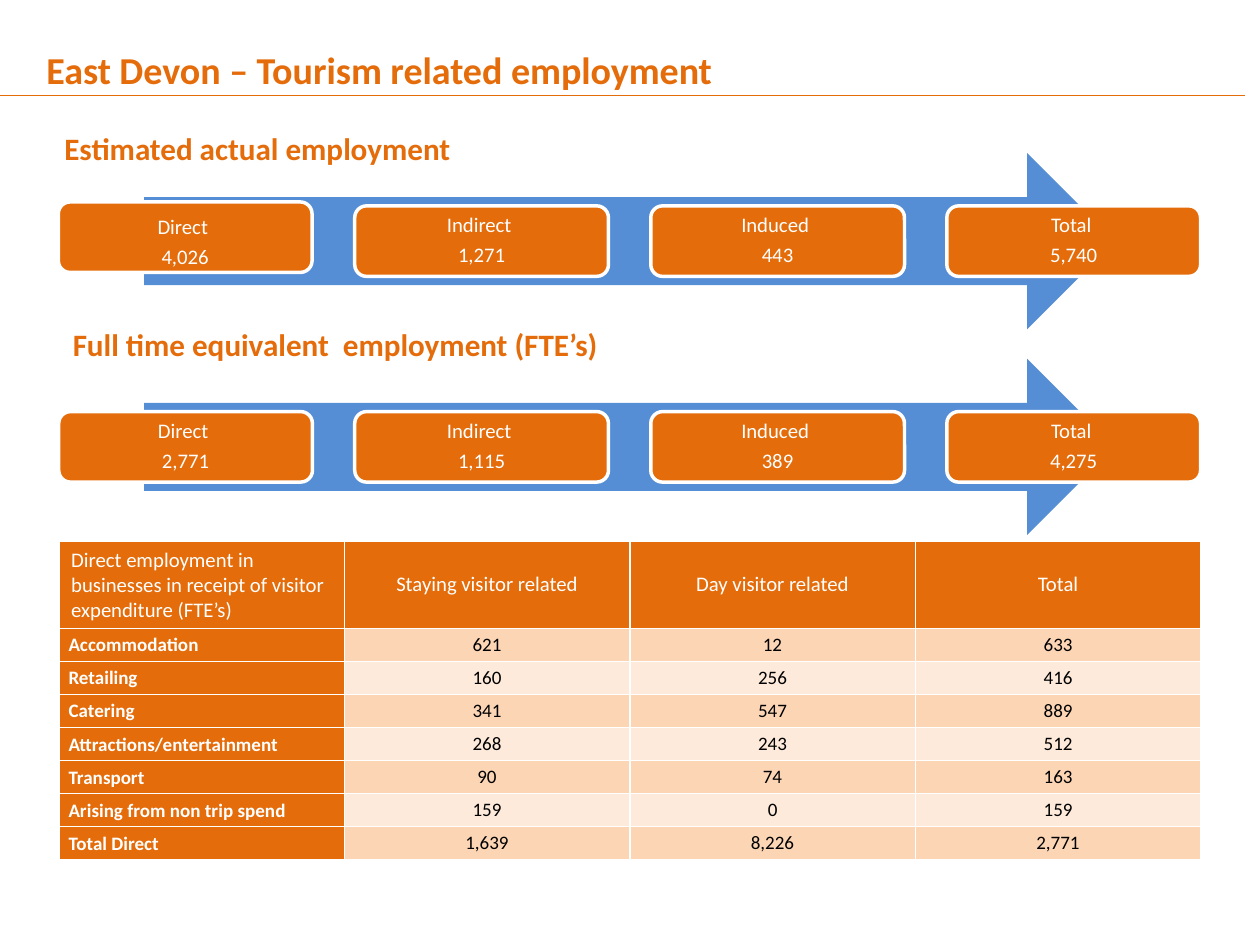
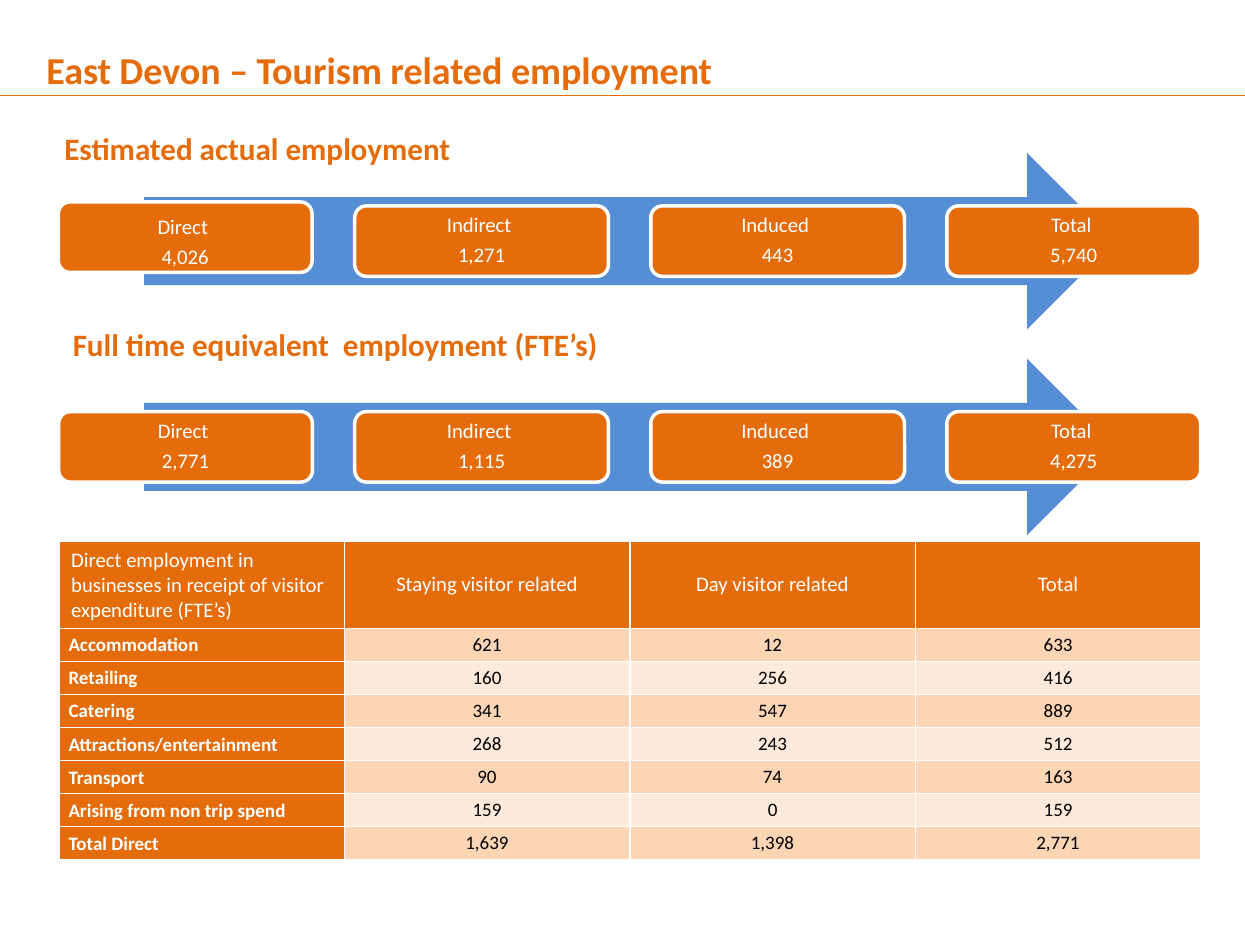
8,226: 8,226 -> 1,398
